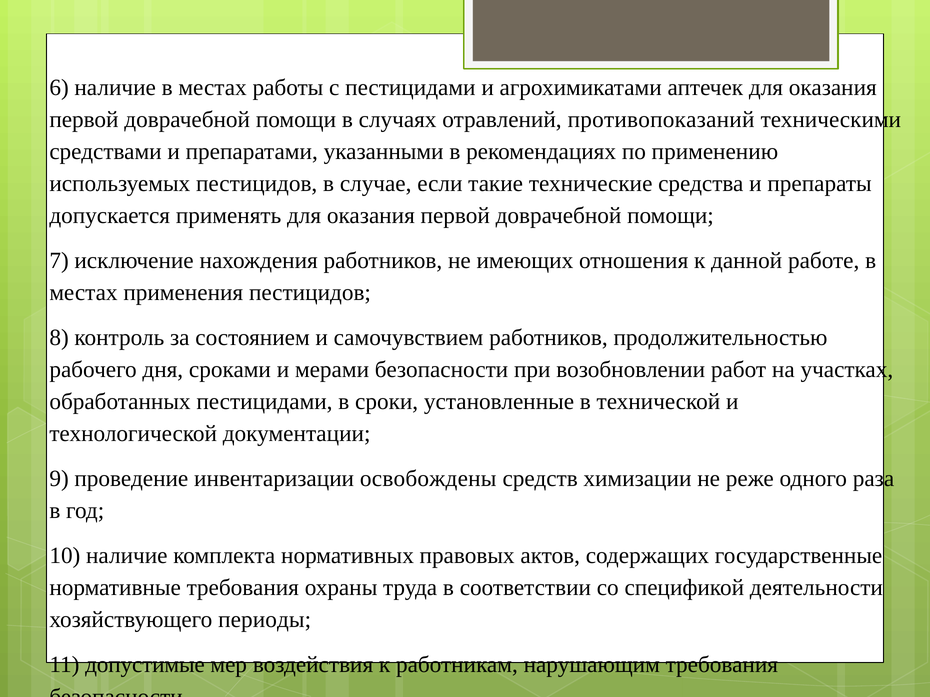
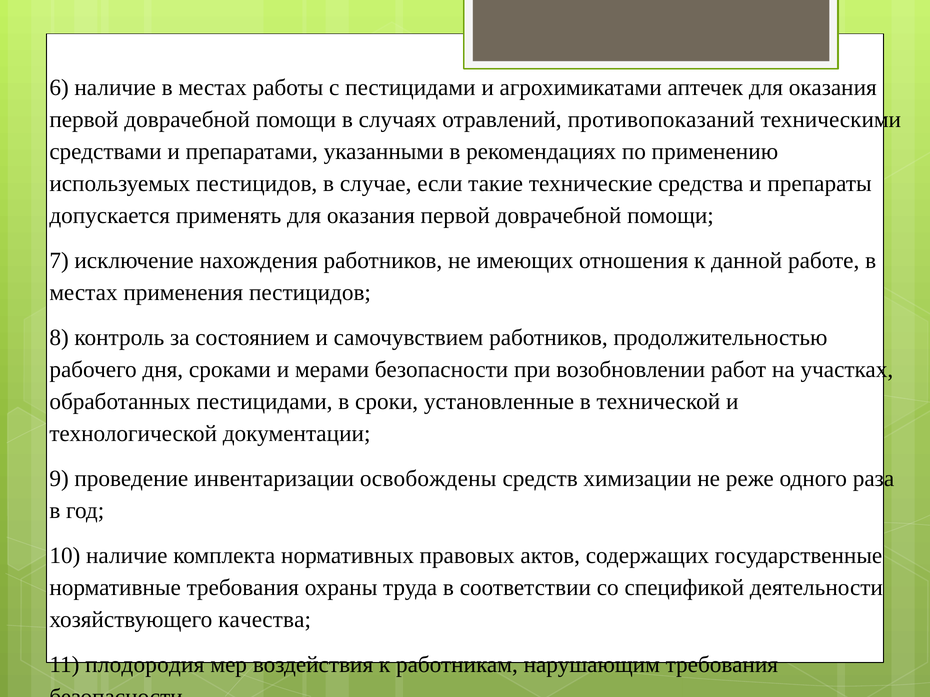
периоды: периоды -> качества
допустимые: допустимые -> плодородия
